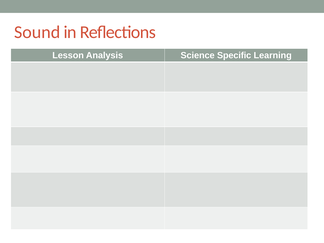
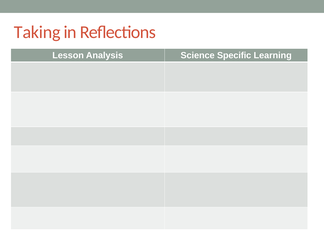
Sound: Sound -> Taking
